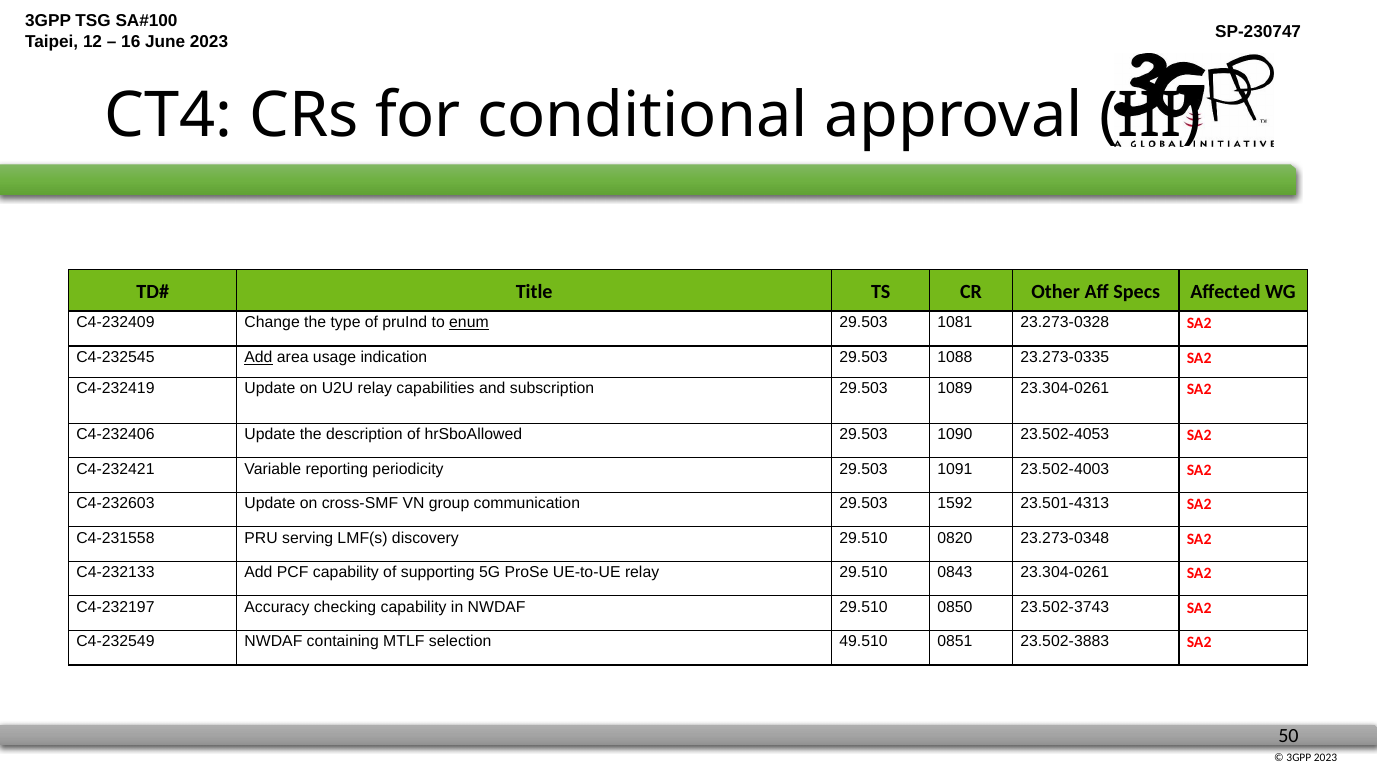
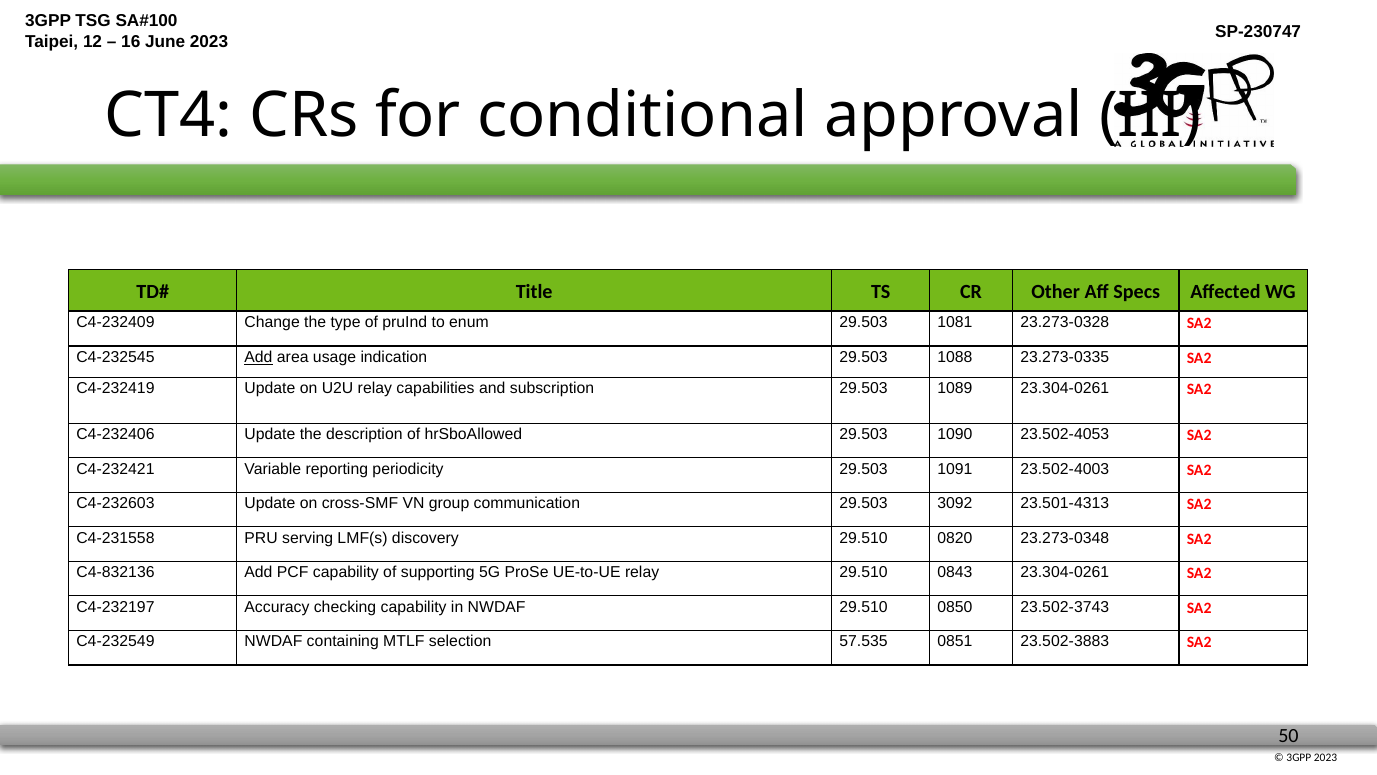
enum underline: present -> none
1592: 1592 -> 3092
C4-232133: C4-232133 -> C4-832136
49.510: 49.510 -> 57.535
